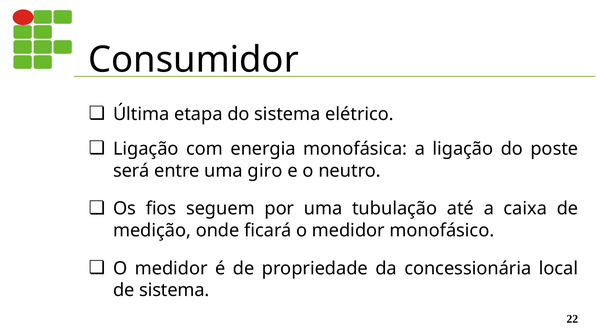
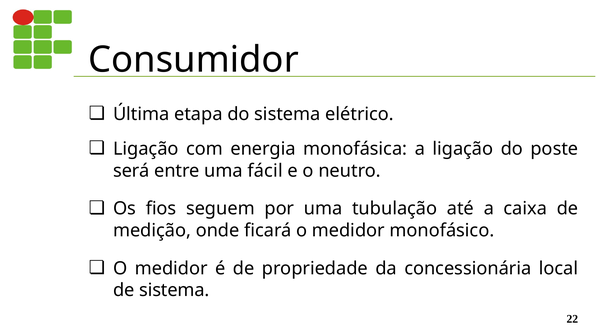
giro: giro -> fácil
